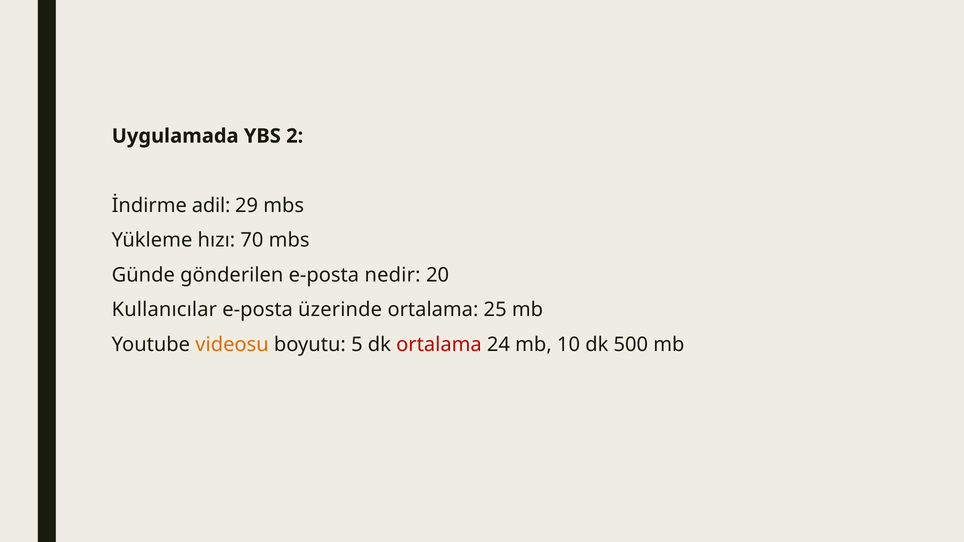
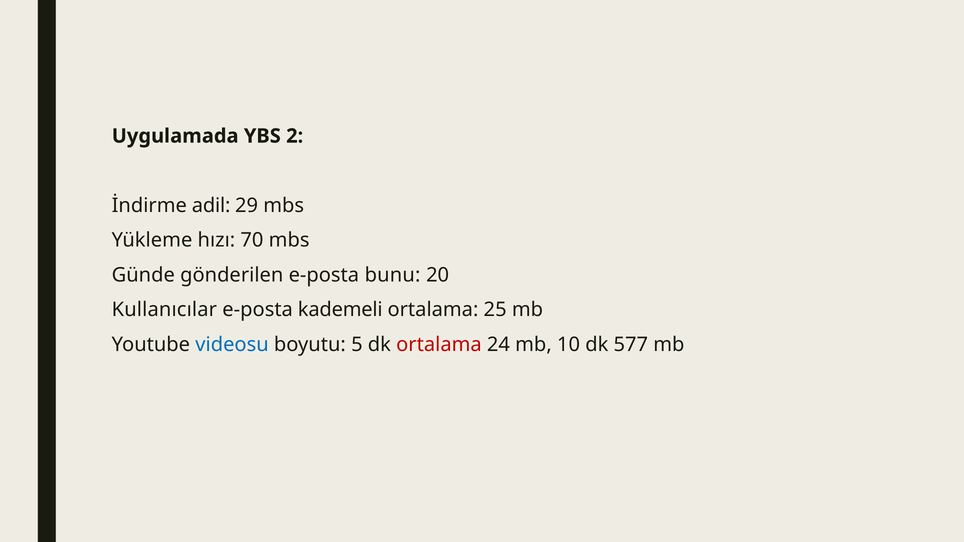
nedir: nedir -> bunu
üzerinde: üzerinde -> kademeli
videosu colour: orange -> blue
500: 500 -> 577
